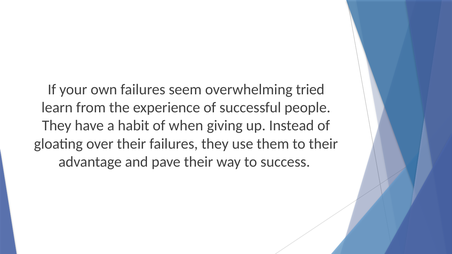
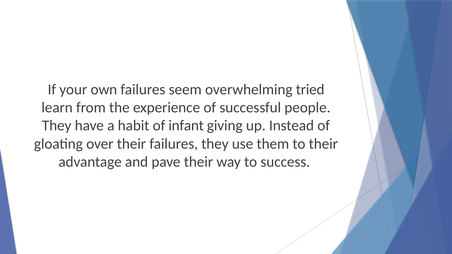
when: when -> infant
